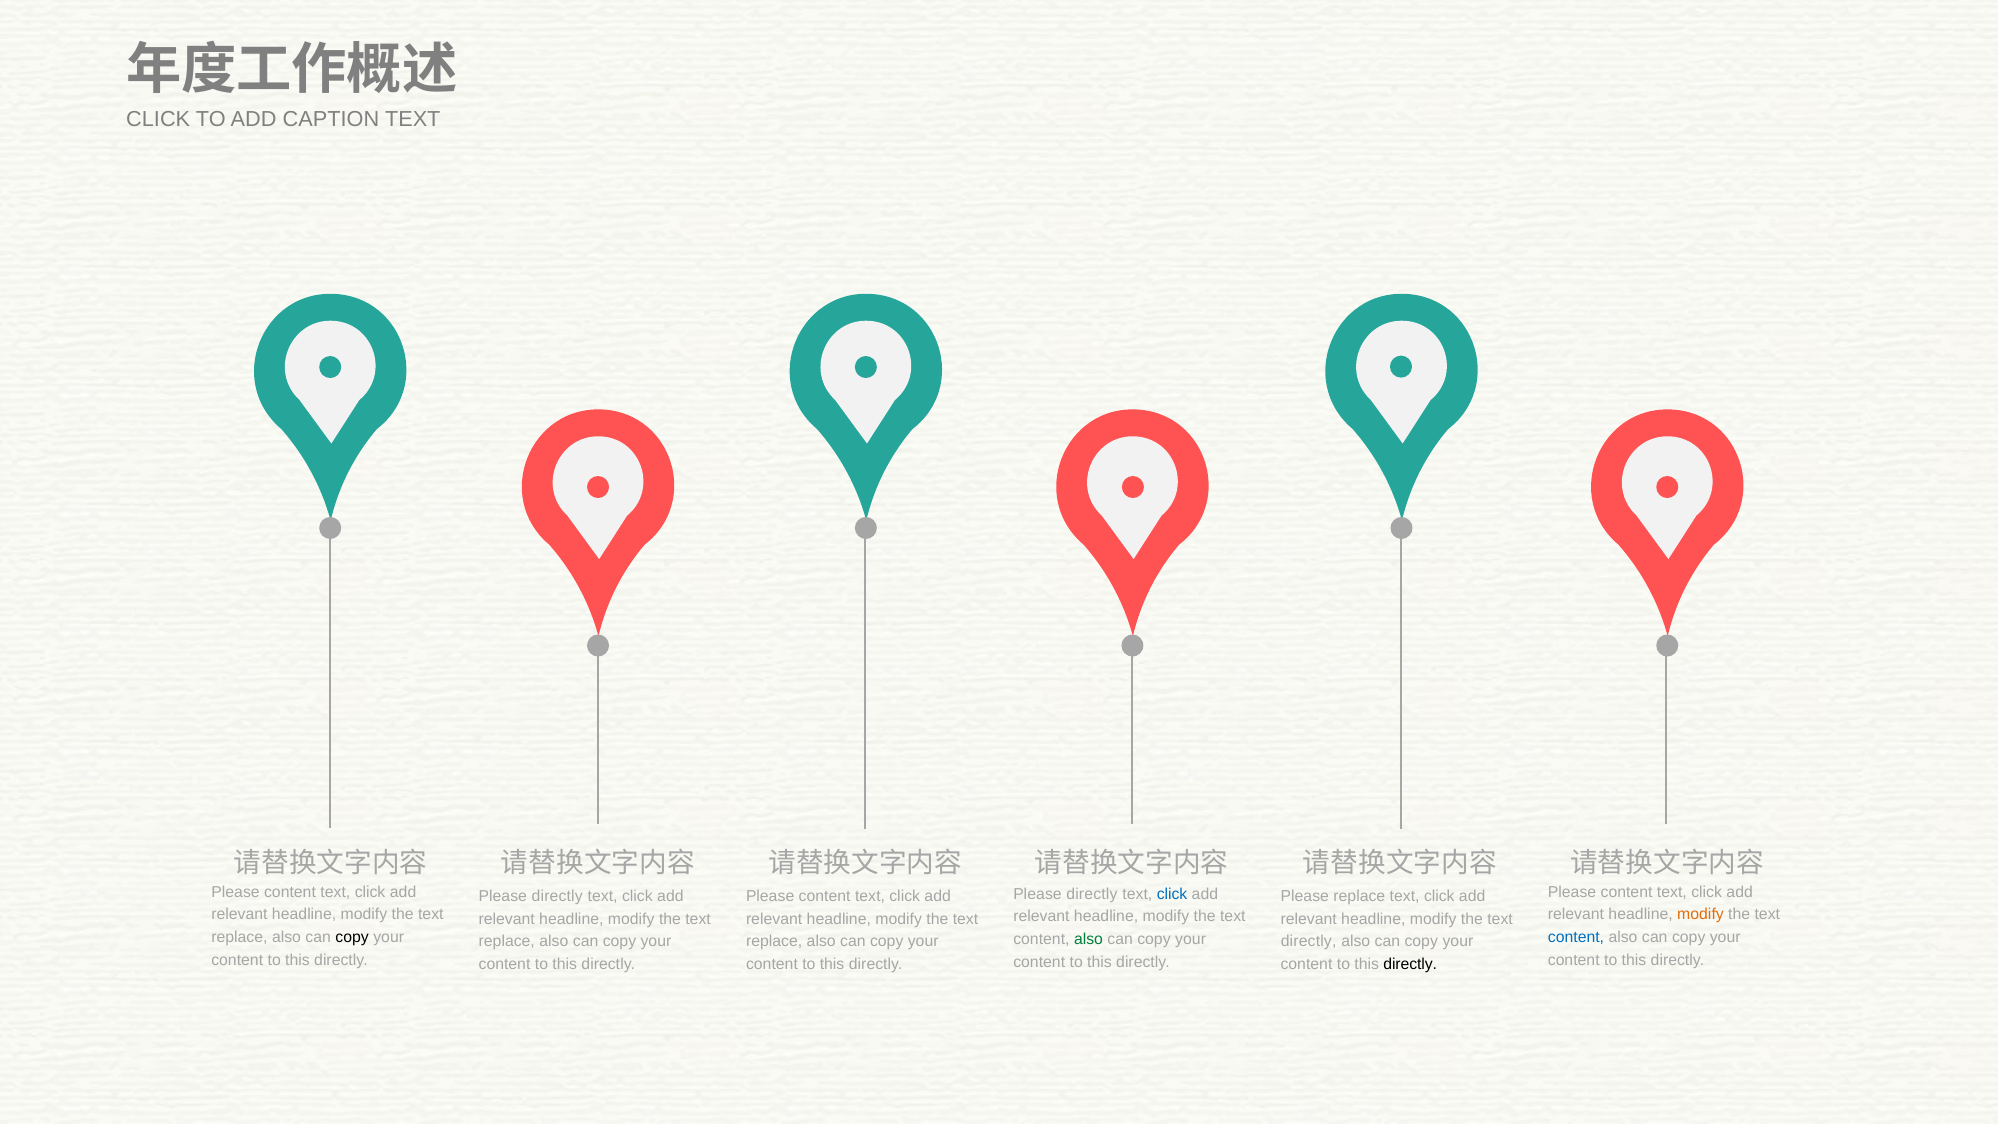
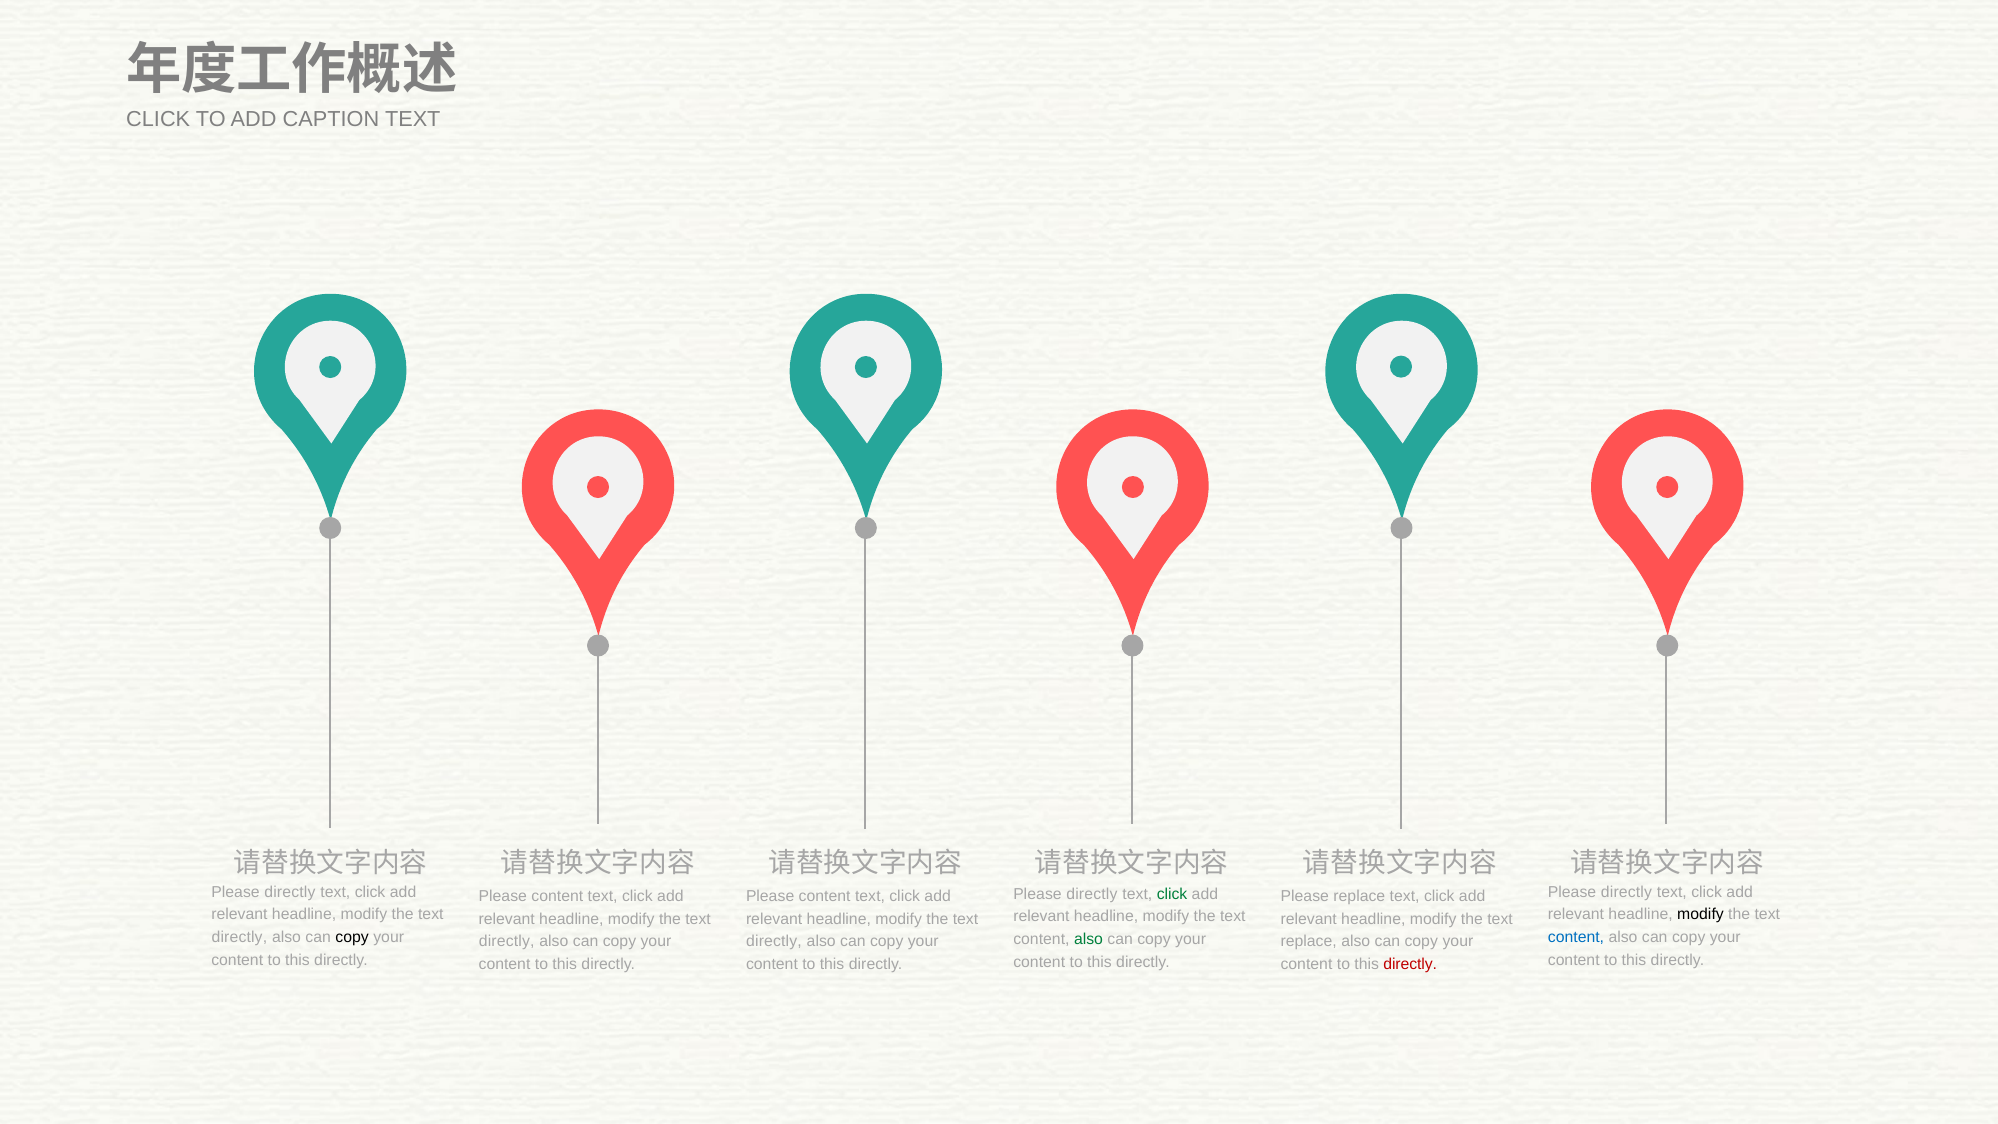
content at (290, 892): content -> directly
content at (1627, 892): content -> directly
click at (1172, 894) colour: blue -> green
directly at (557, 896): directly -> content
modify at (1701, 914) colour: orange -> black
replace at (239, 937): replace -> directly
replace at (507, 942): replace -> directly
replace at (774, 942): replace -> directly
directly at (1309, 942): directly -> replace
directly at (1410, 964) colour: black -> red
